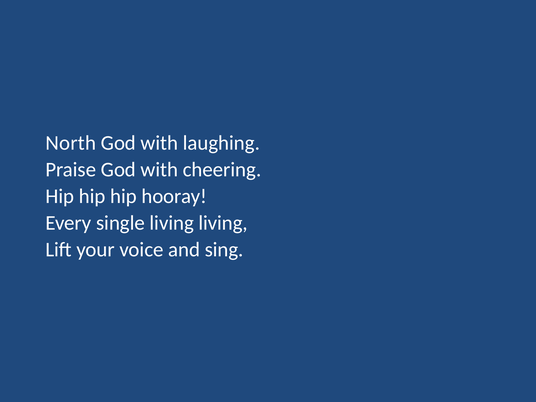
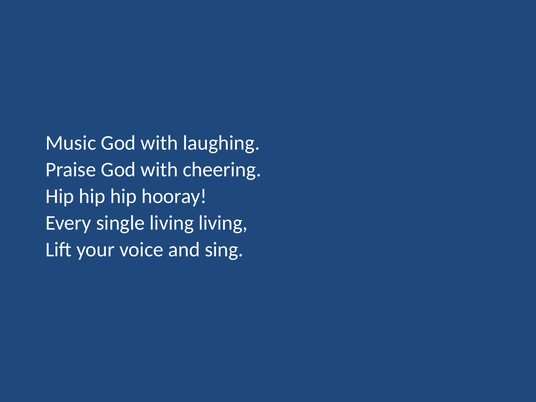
North: North -> Music
